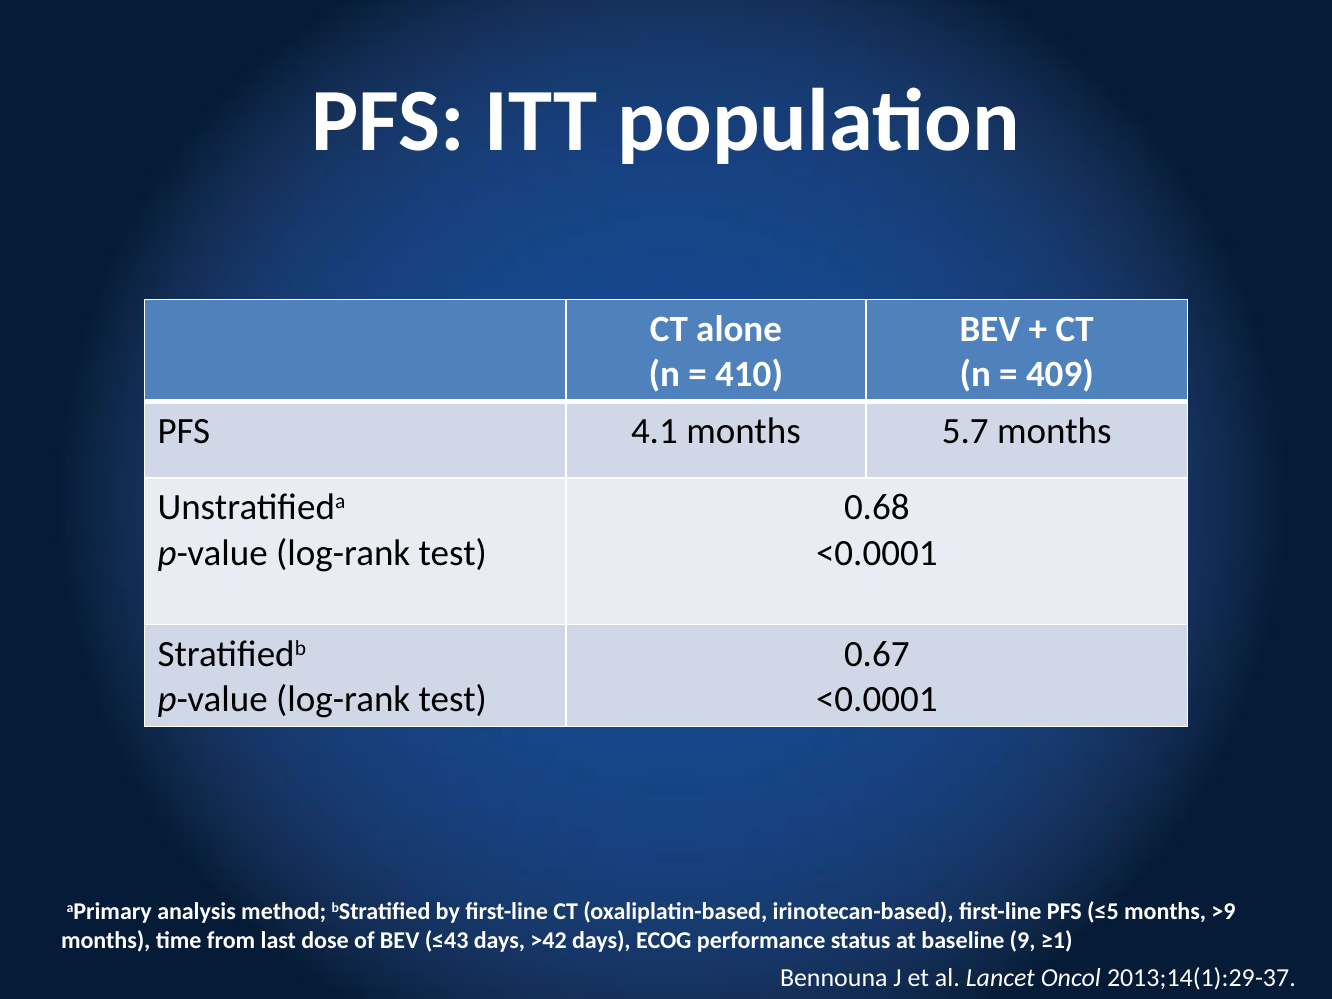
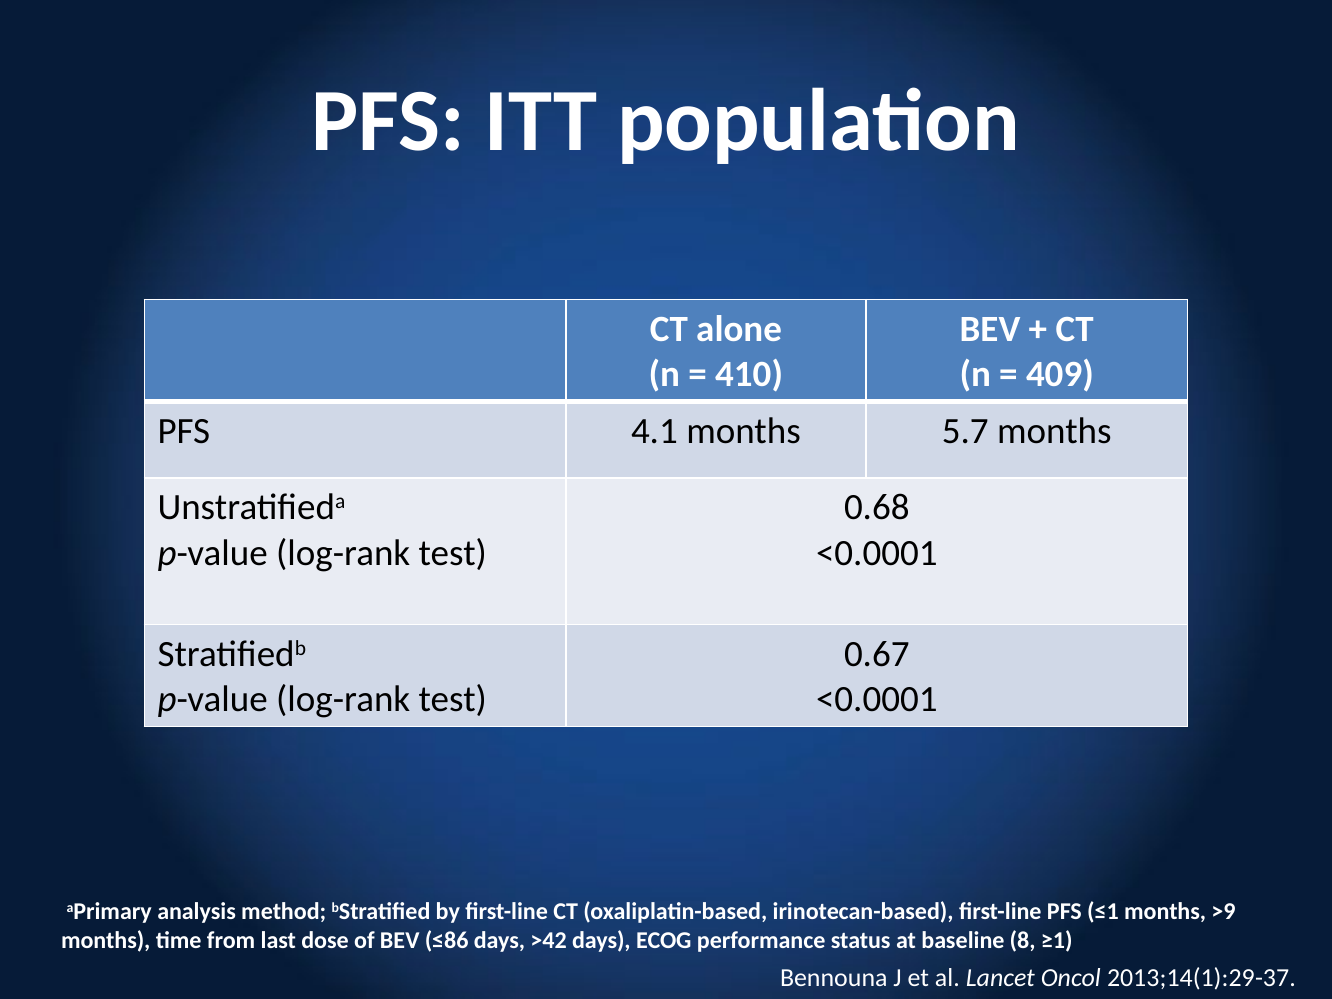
≤5: ≤5 -> ≤1
≤43: ≤43 -> ≤86
9: 9 -> 8
